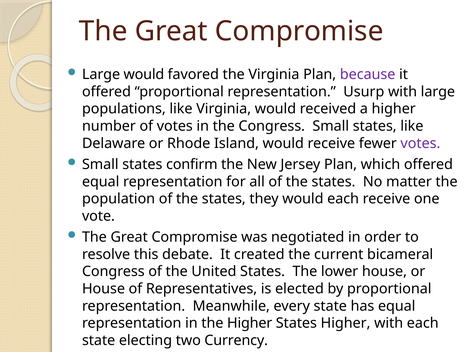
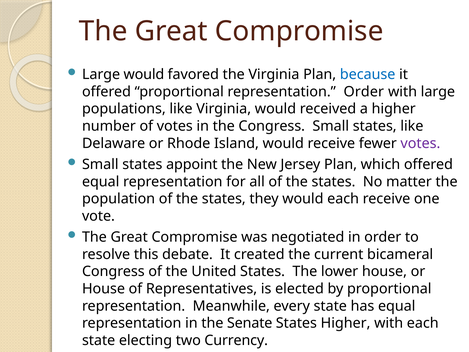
because colour: purple -> blue
representation Usurp: Usurp -> Order
confirm: confirm -> appoint
the Higher: Higher -> Senate
